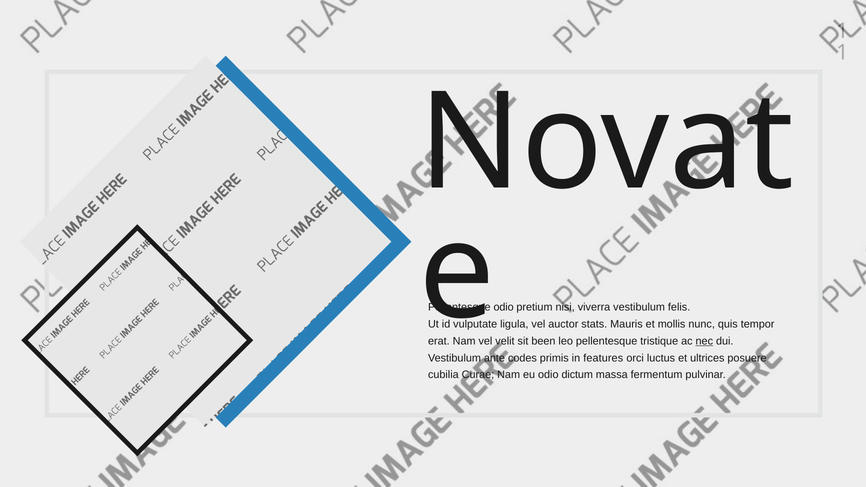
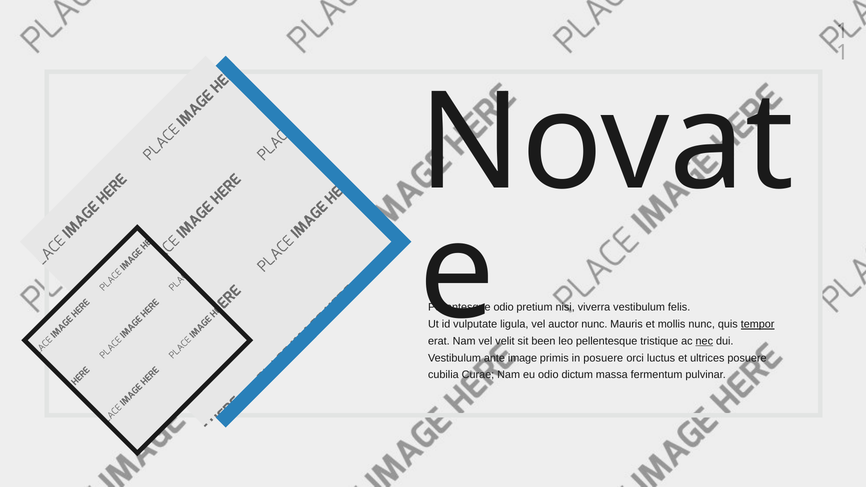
auctor stats: stats -> nunc
tempor underline: none -> present
codes: codes -> image
in features: features -> posuere
